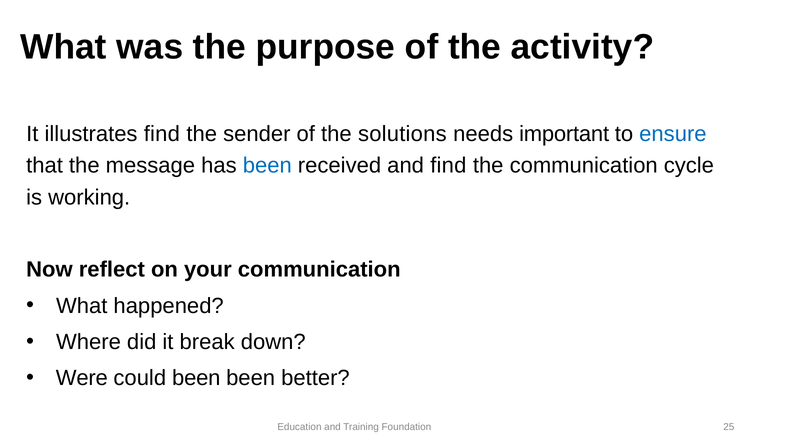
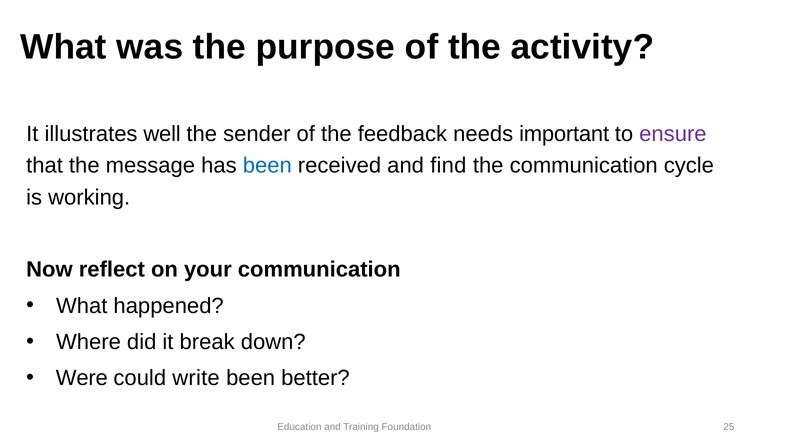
illustrates find: find -> well
solutions: solutions -> feedback
ensure colour: blue -> purple
could been: been -> write
